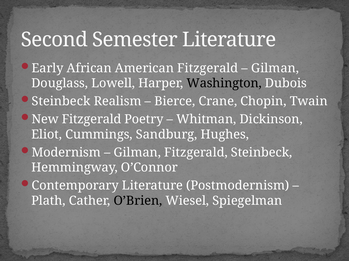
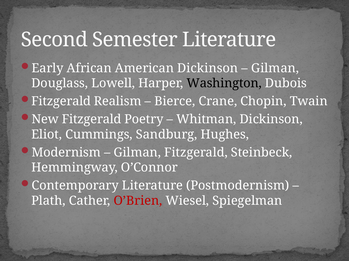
American Fitzgerald: Fitzgerald -> Dickinson
Steinbeck at (61, 102): Steinbeck -> Fitzgerald
O’Brien colour: black -> red
